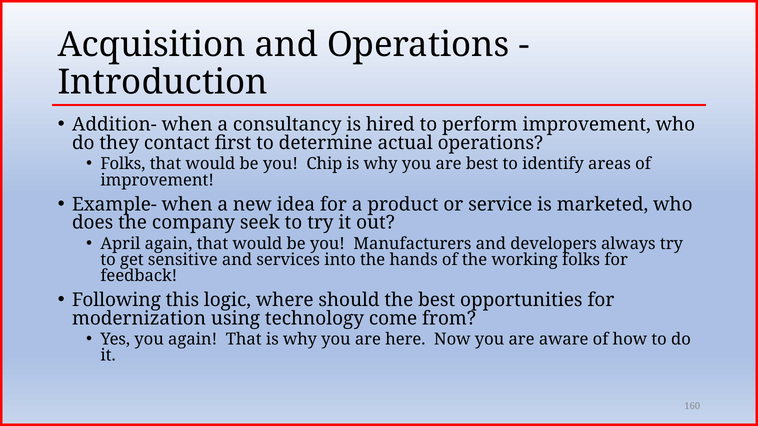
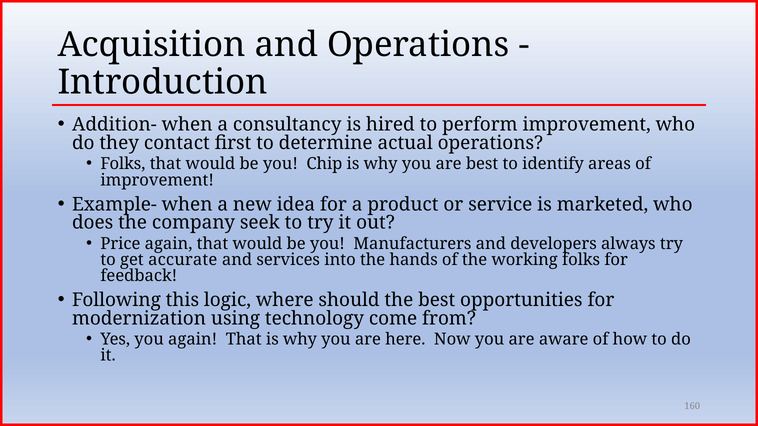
April: April -> Price
sensitive: sensitive -> accurate
